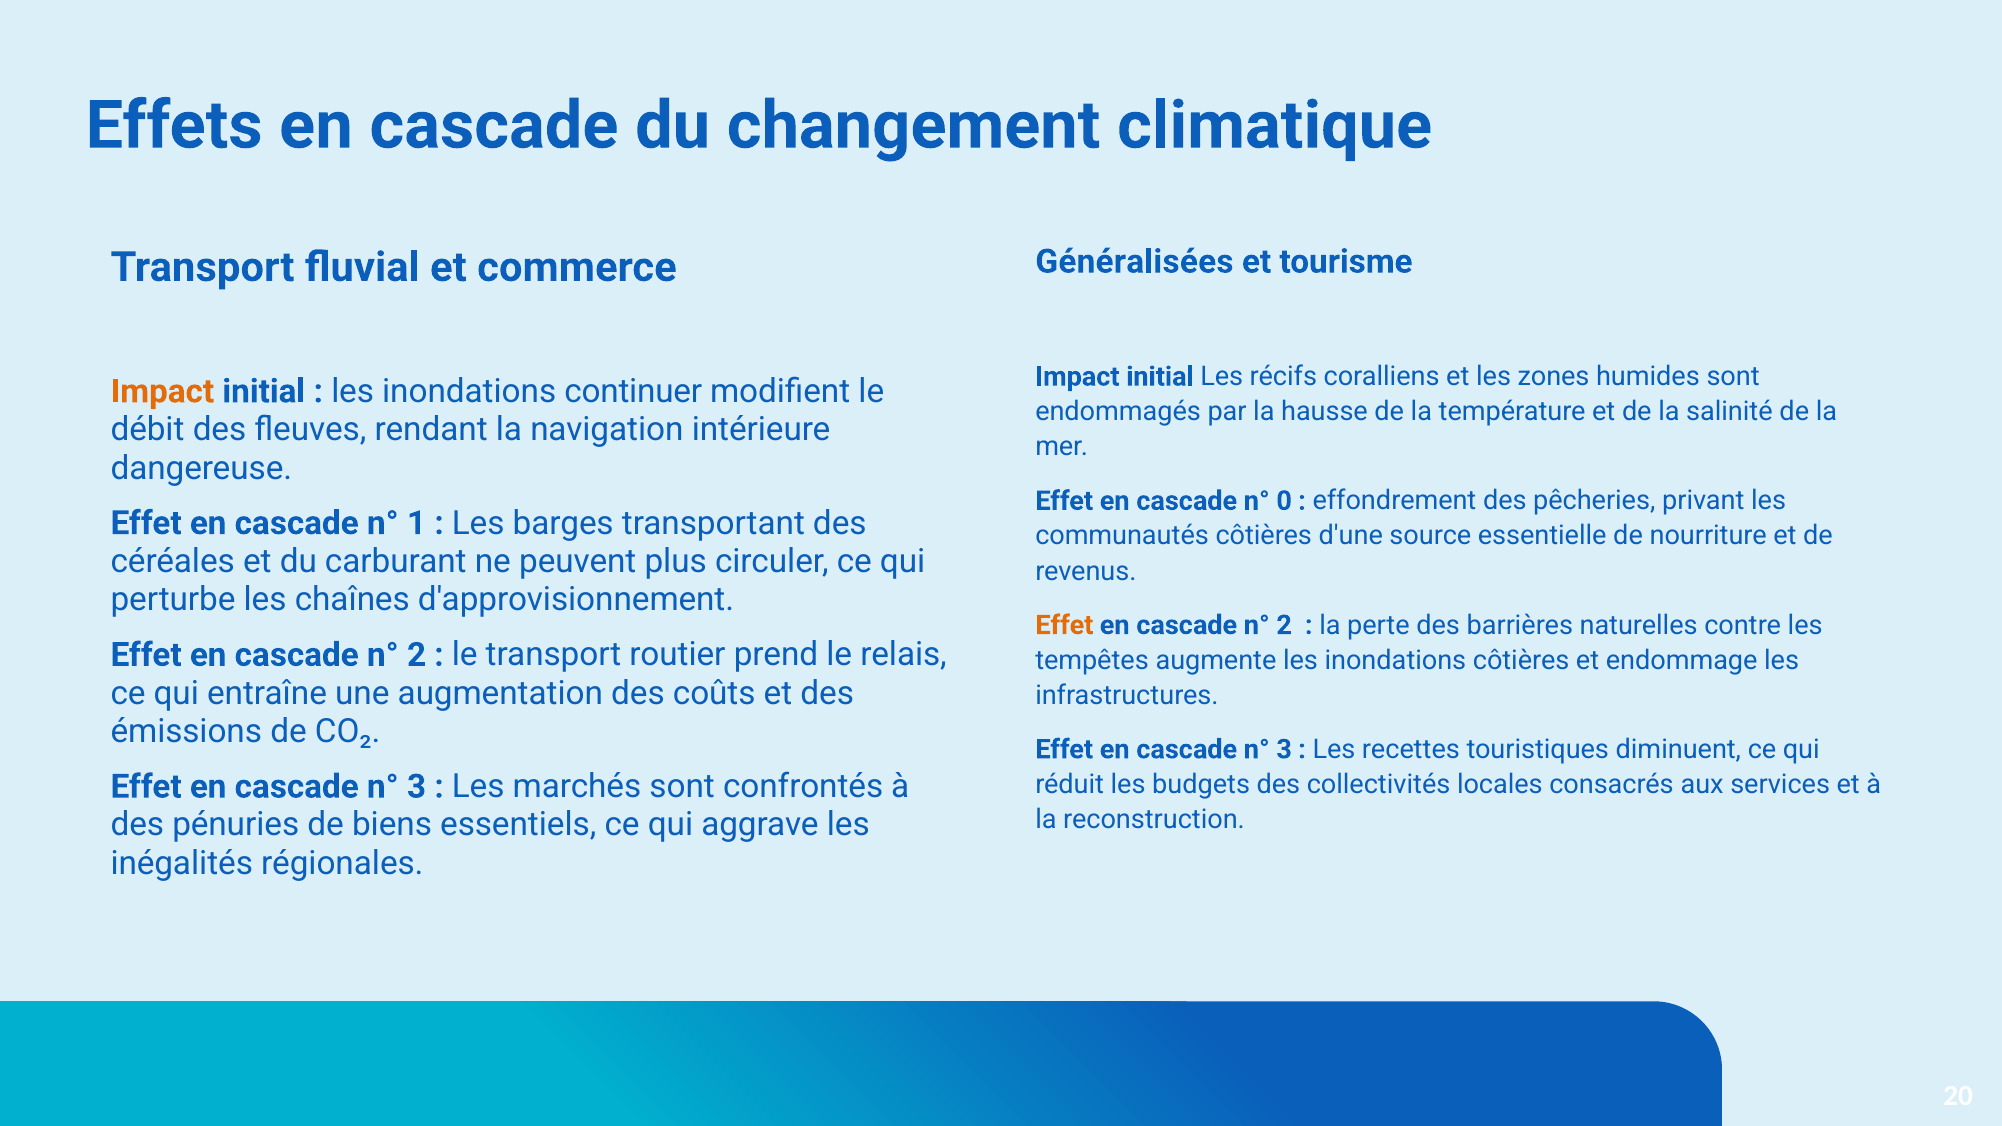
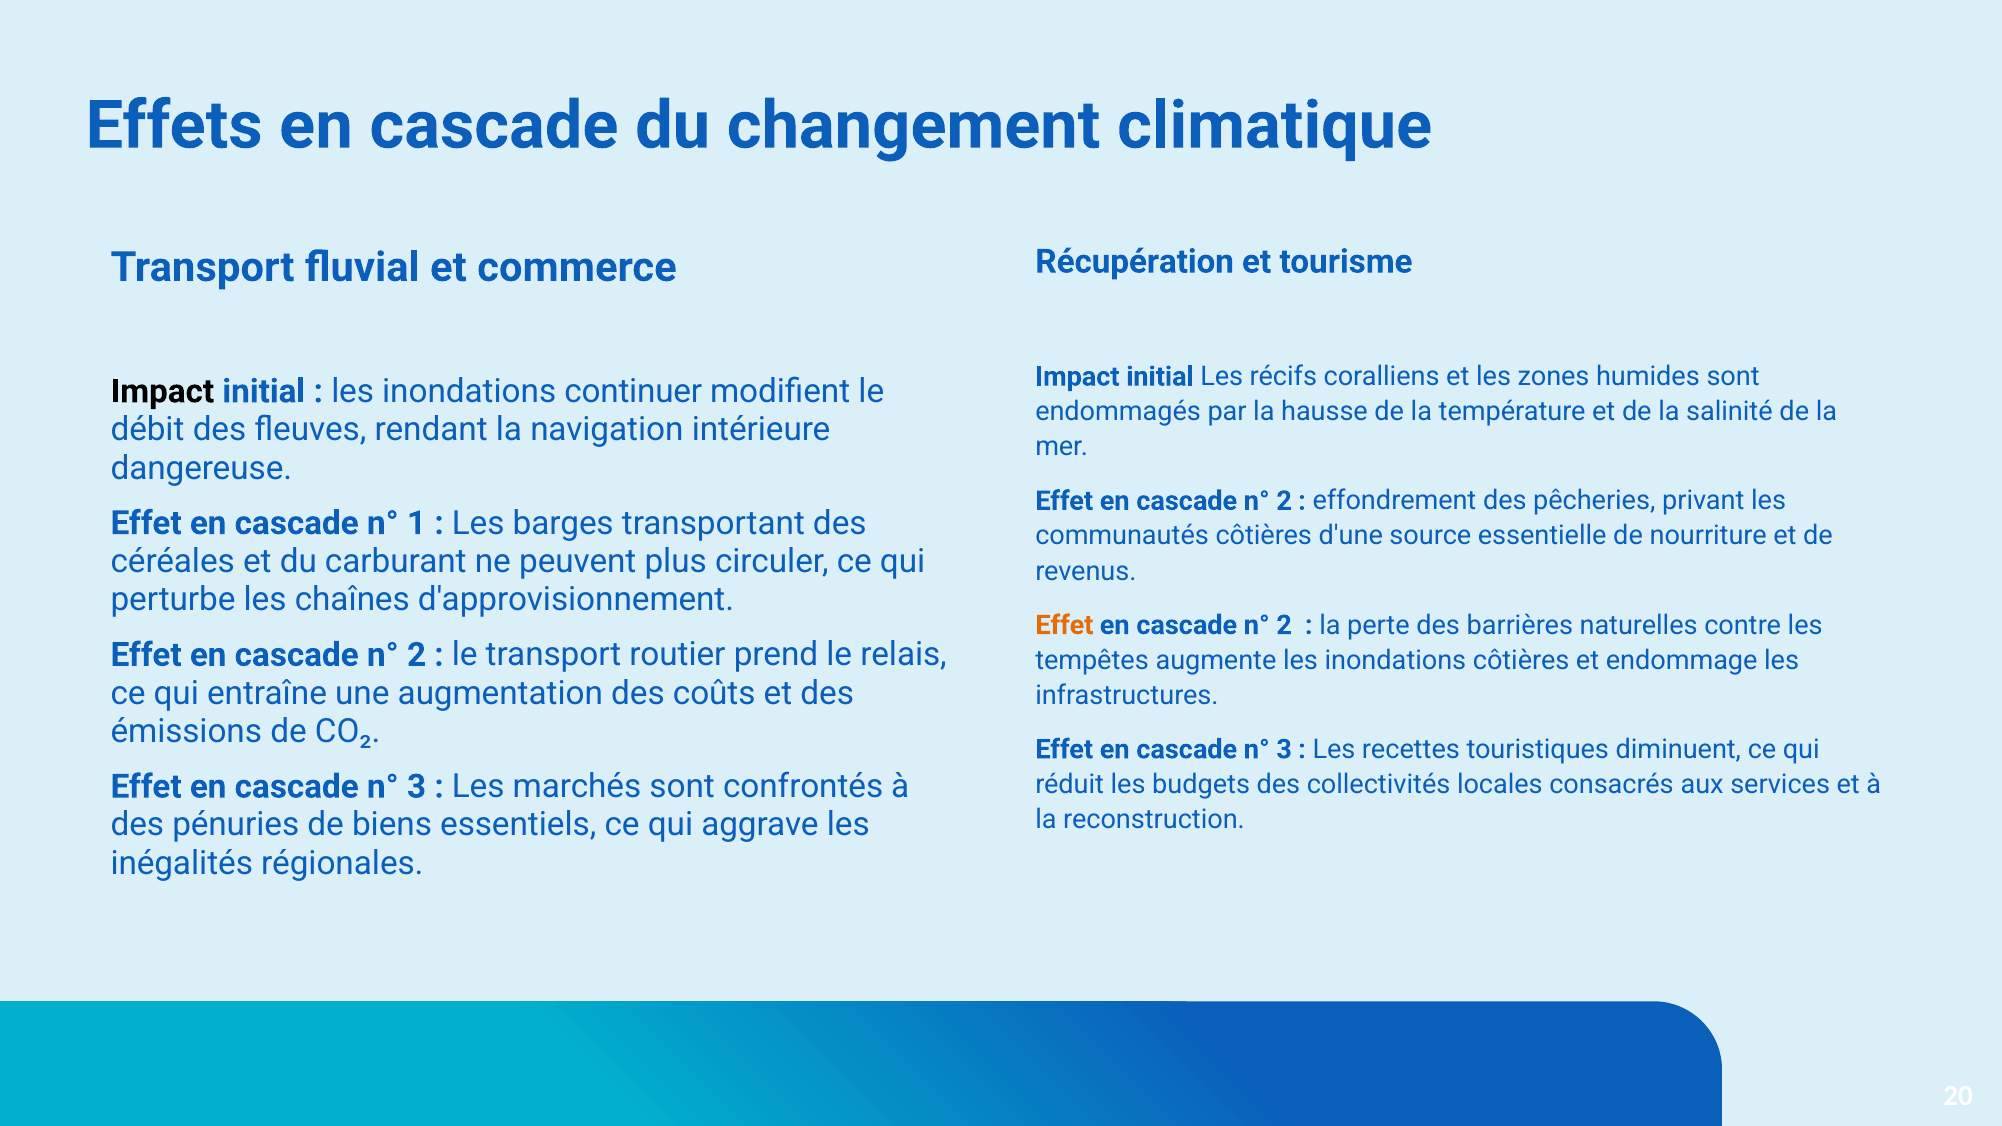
Généralisées: Généralisées -> Récupération
Impact at (162, 391) colour: orange -> black
0 at (1284, 501): 0 -> 2
